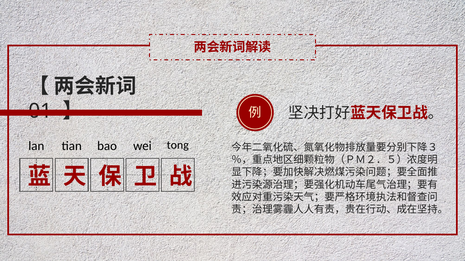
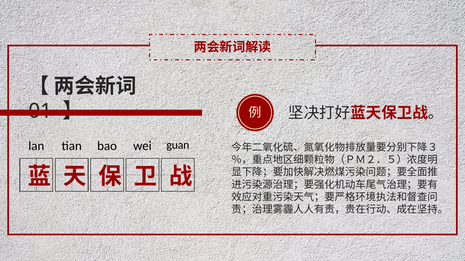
tong: tong -> guan
